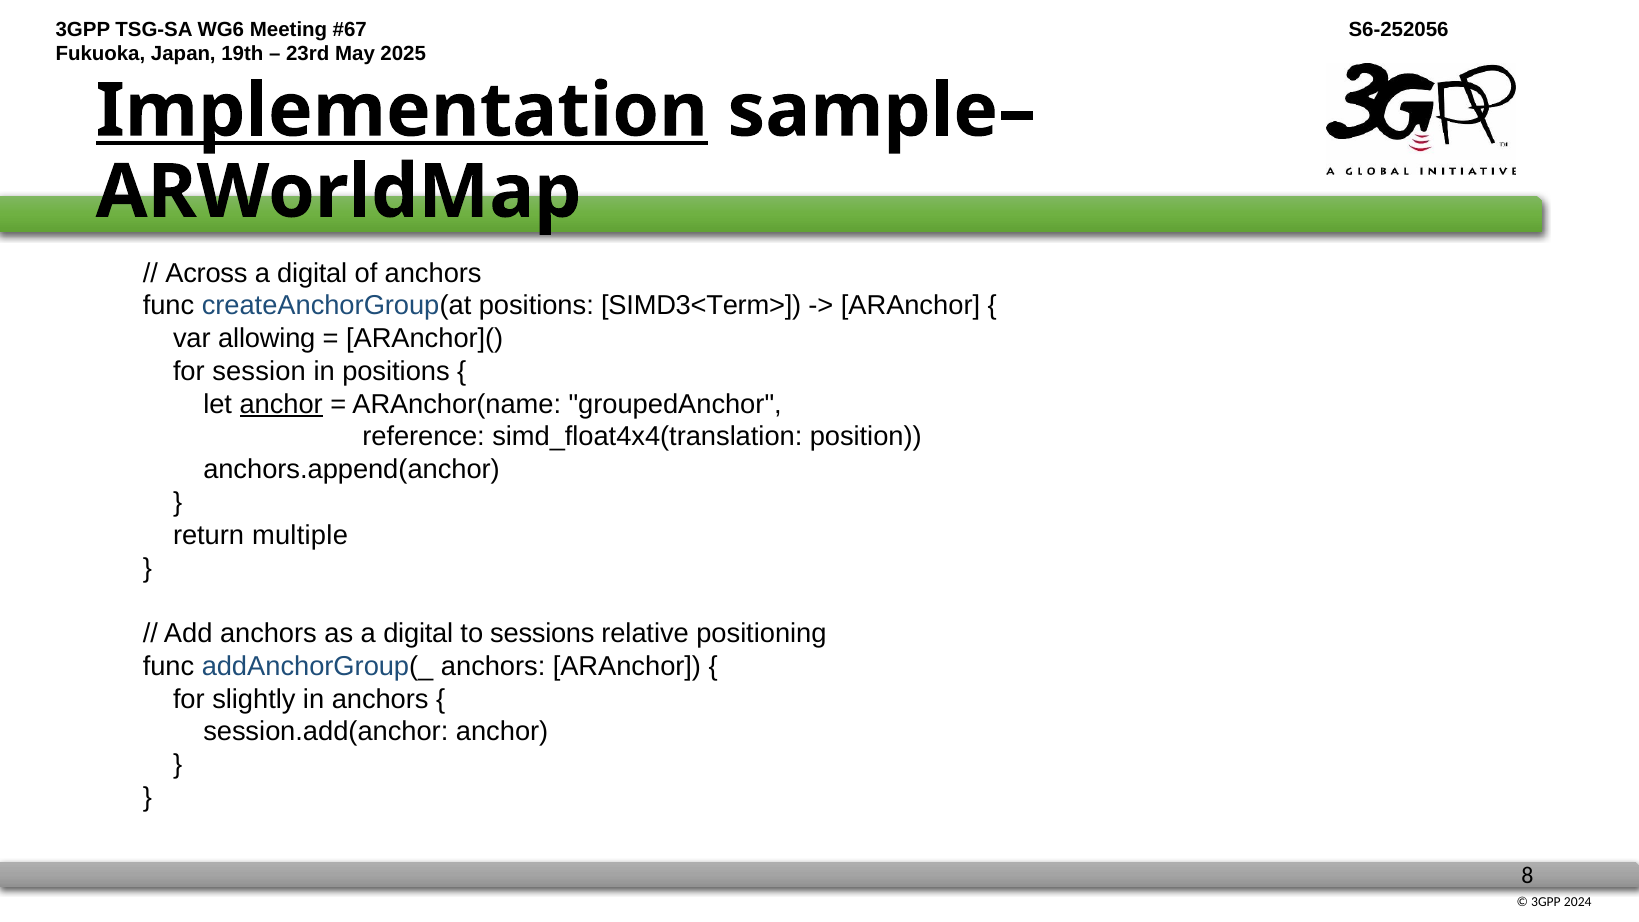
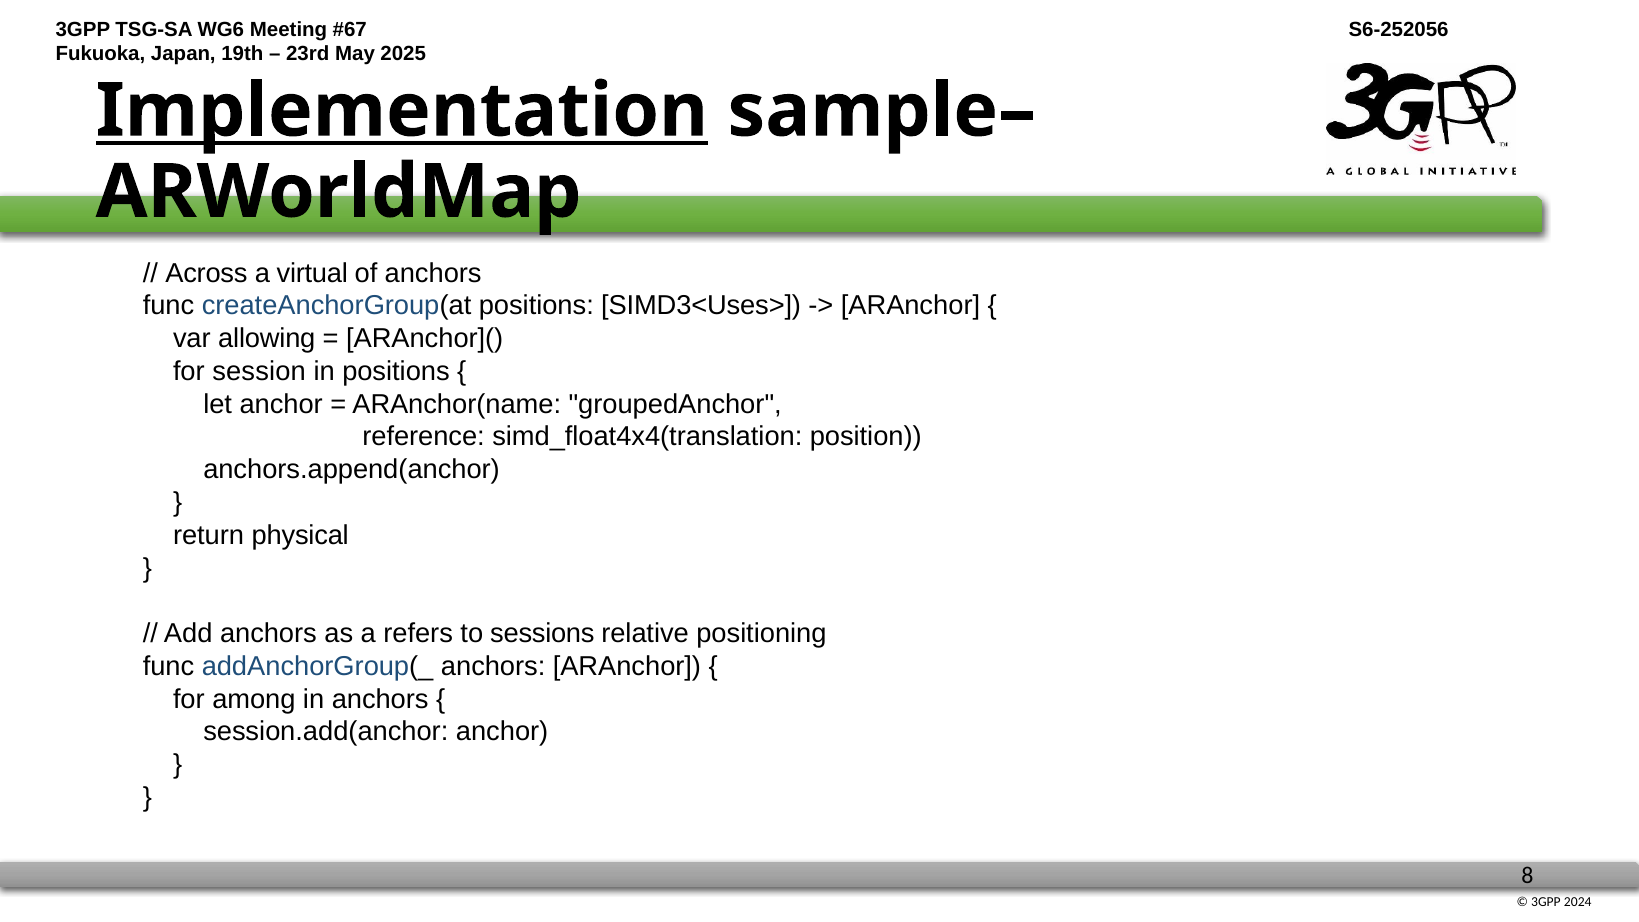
digital at (312, 273): digital -> virtual
SIMD3<Term>: SIMD3<Term> -> SIMD3<Uses>
anchor at (281, 404) underline: present -> none
multiple: multiple -> physical
as a digital: digital -> refers
slightly: slightly -> among
